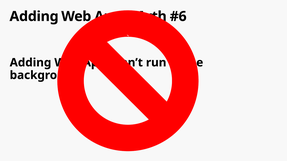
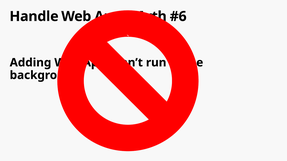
Adding at (34, 16): Adding -> Handle
